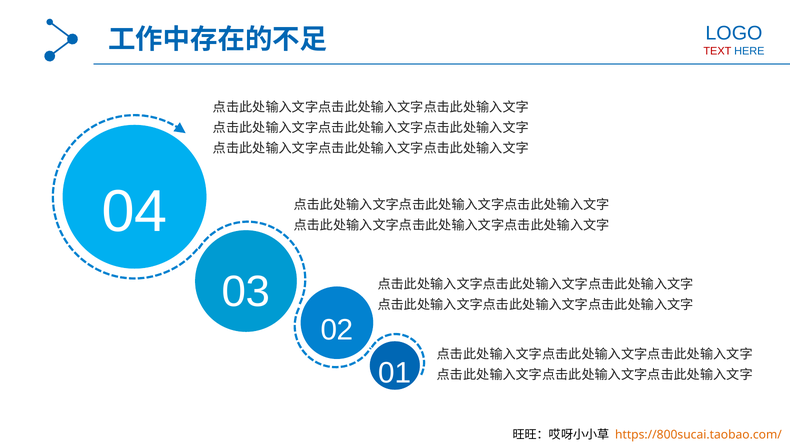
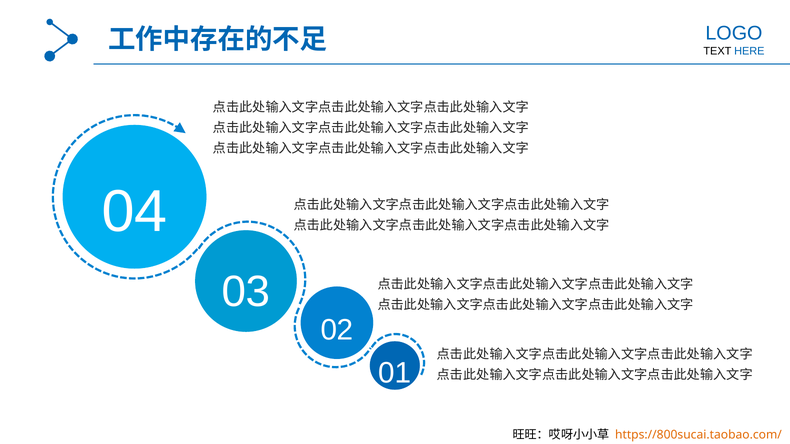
TEXT colour: red -> black
